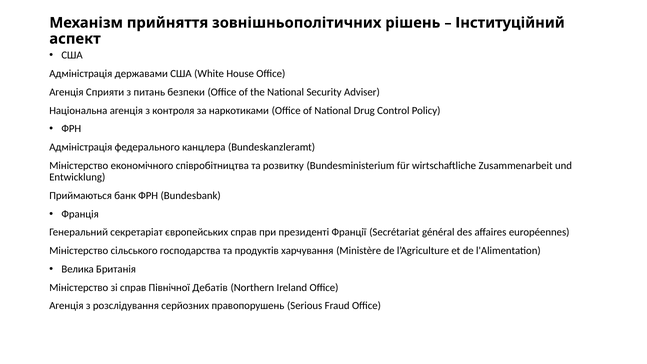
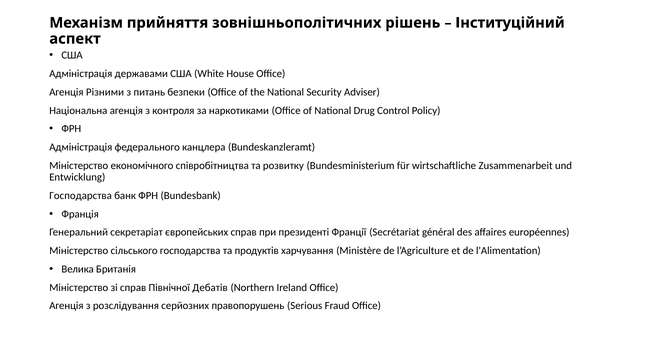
Сприяти: Сприяти -> Різними
Приймаються at (81, 196): Приймаються -> Господарства
